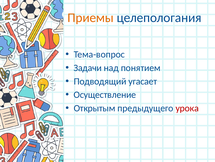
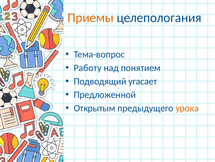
Задачи: Задачи -> Работу
Осуществление: Осуществление -> Предложенной
урока colour: red -> orange
